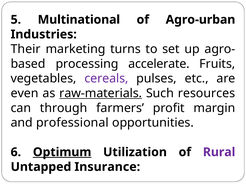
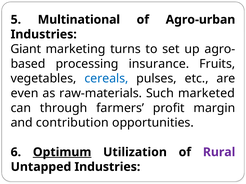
Their: Their -> Giant
accelerate: accelerate -> insurance
cereals colour: purple -> blue
raw-materials underline: present -> none
resources: resources -> marketed
professional: professional -> contribution
Untapped Insurance: Insurance -> Industries
